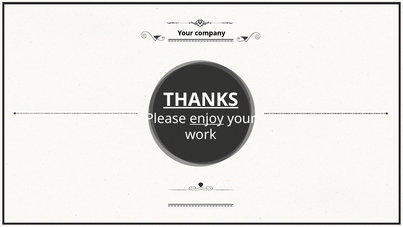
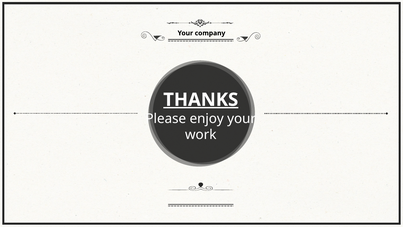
enjoy underline: present -> none
